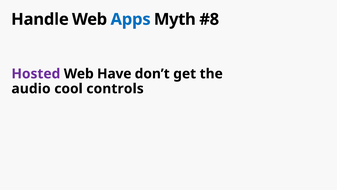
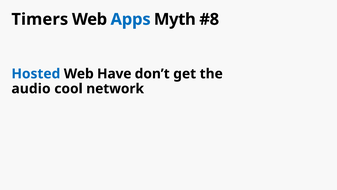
Handle: Handle -> Timers
Hosted colour: purple -> blue
controls: controls -> network
